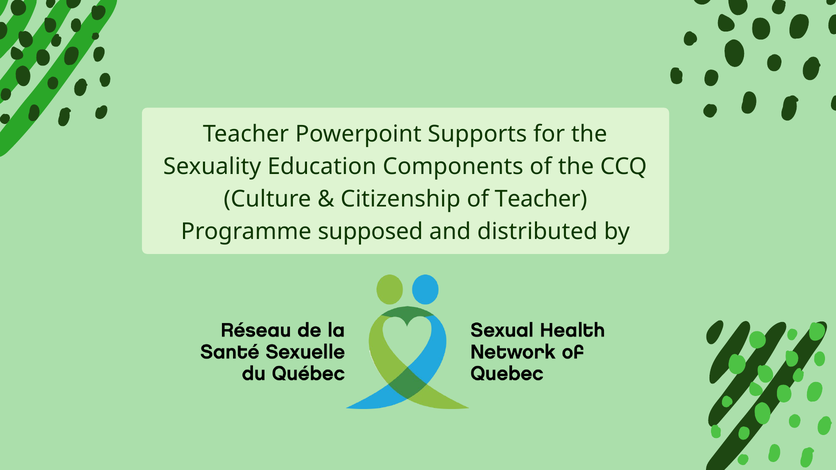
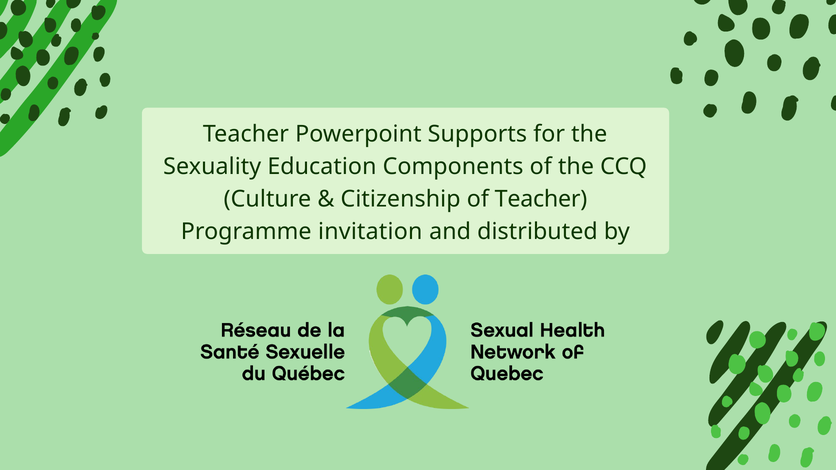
supposed: supposed -> invitation
